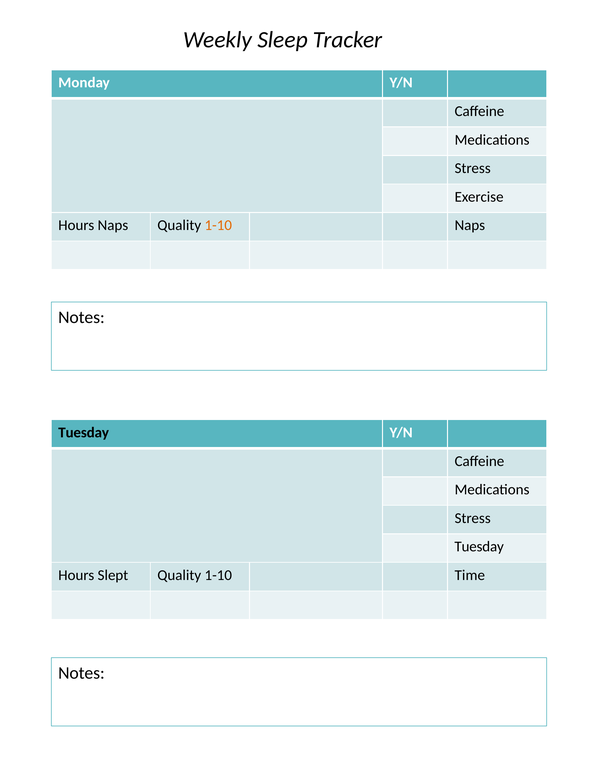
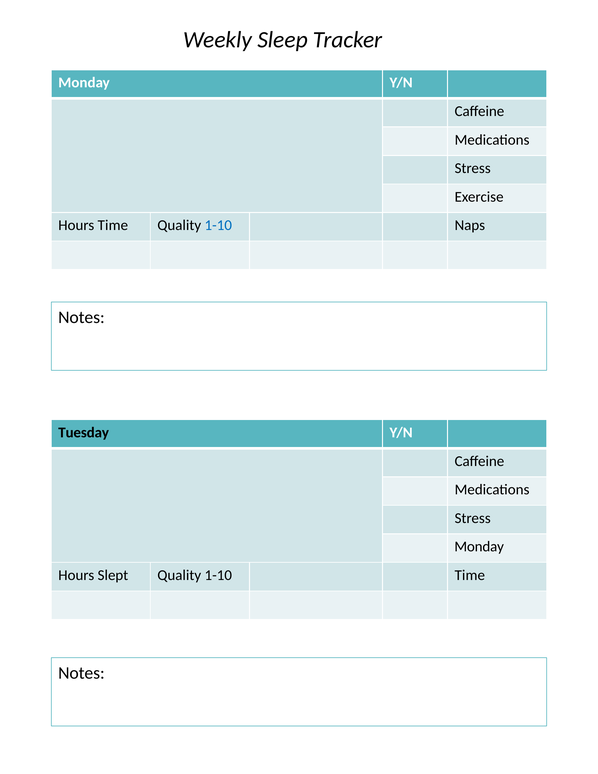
Hours Naps: Naps -> Time
1-10 at (218, 225) colour: orange -> blue
Tuesday at (479, 547): Tuesday -> Monday
